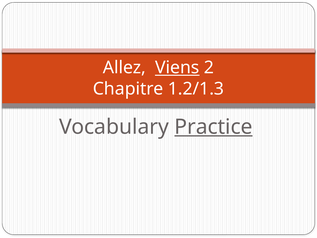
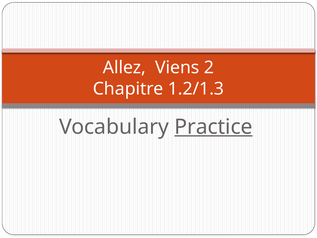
Viens underline: present -> none
